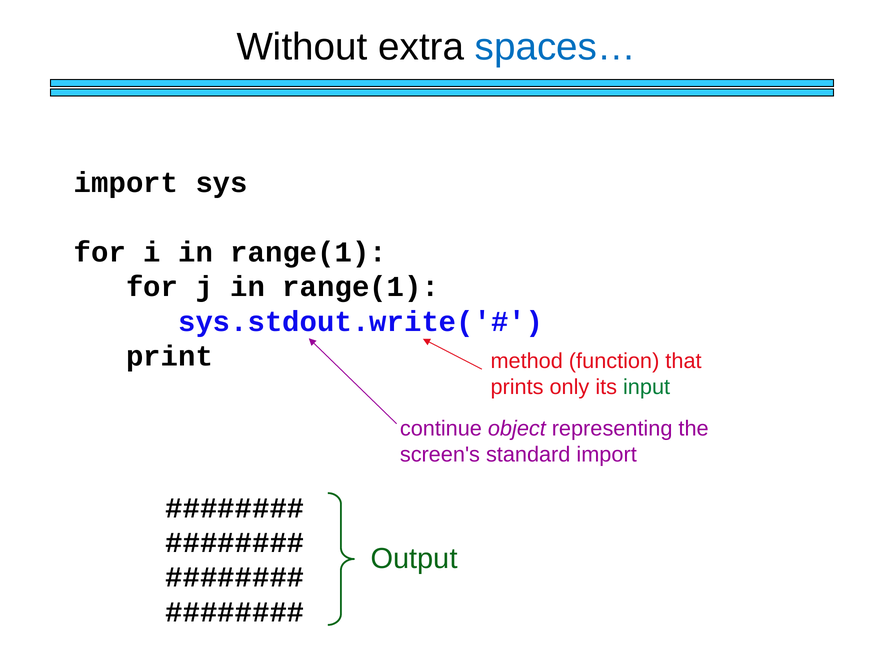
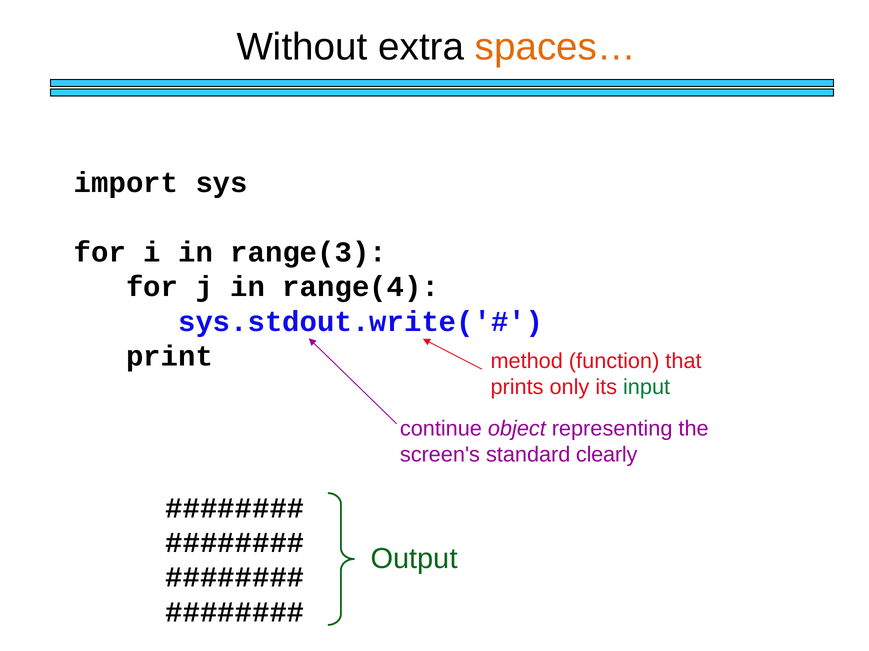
spaces… colour: blue -> orange
i in range(1: range(1 -> range(3
j in range(1: range(1 -> range(4
standard import: import -> clearly
